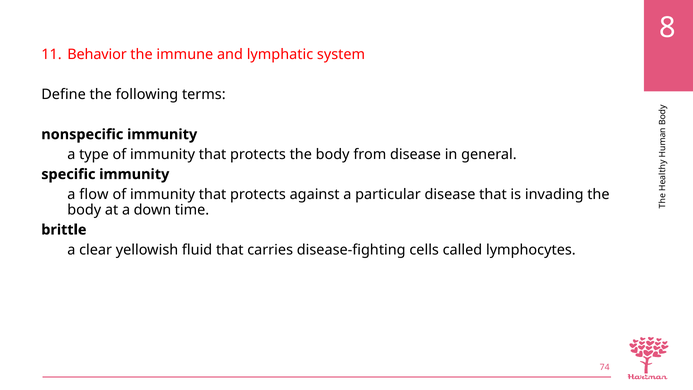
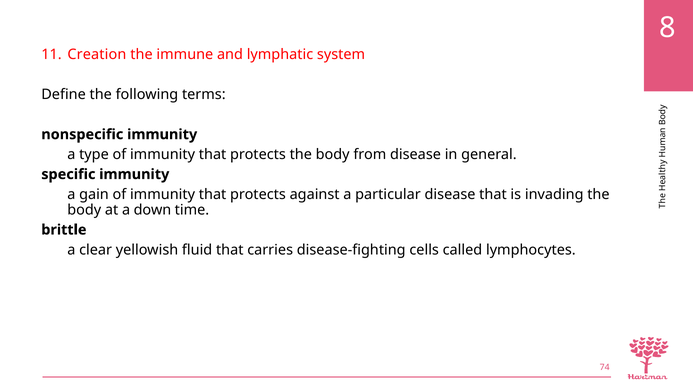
Behavior: Behavior -> Creation
flow: flow -> gain
